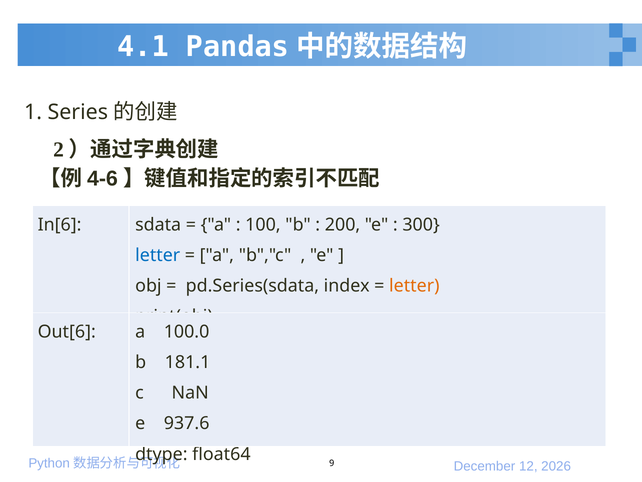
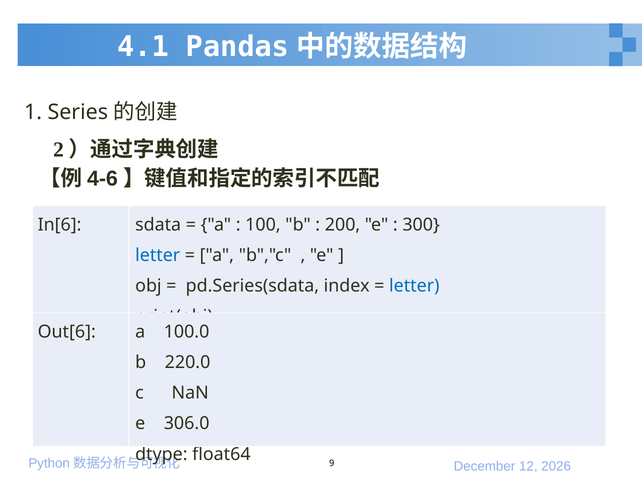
letter at (414, 286) colour: orange -> blue
181.1: 181.1 -> 220.0
937.6: 937.6 -> 306.0
